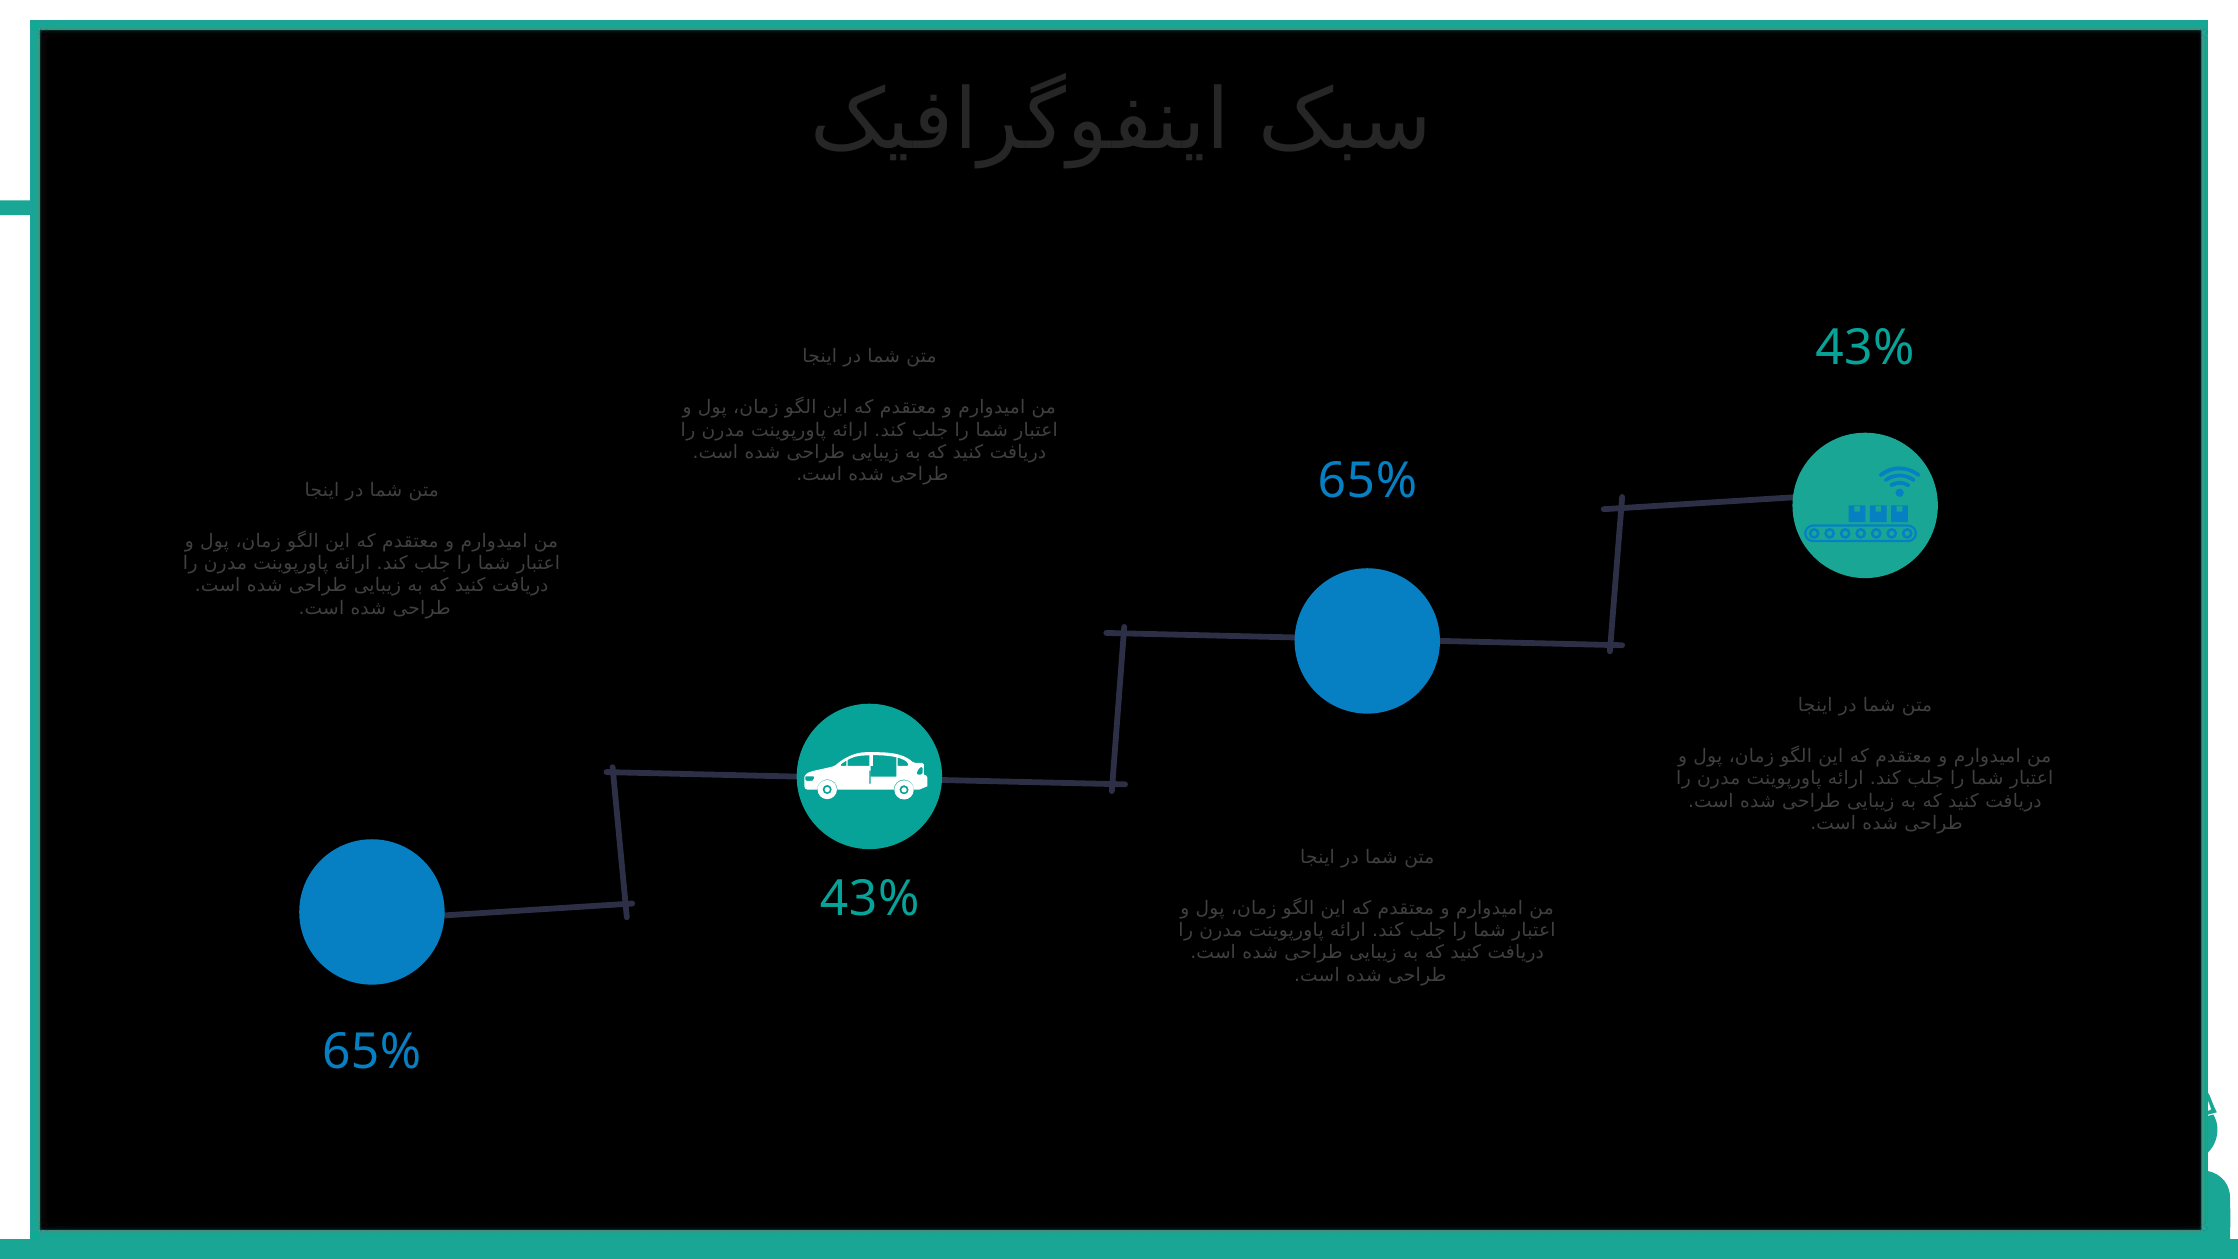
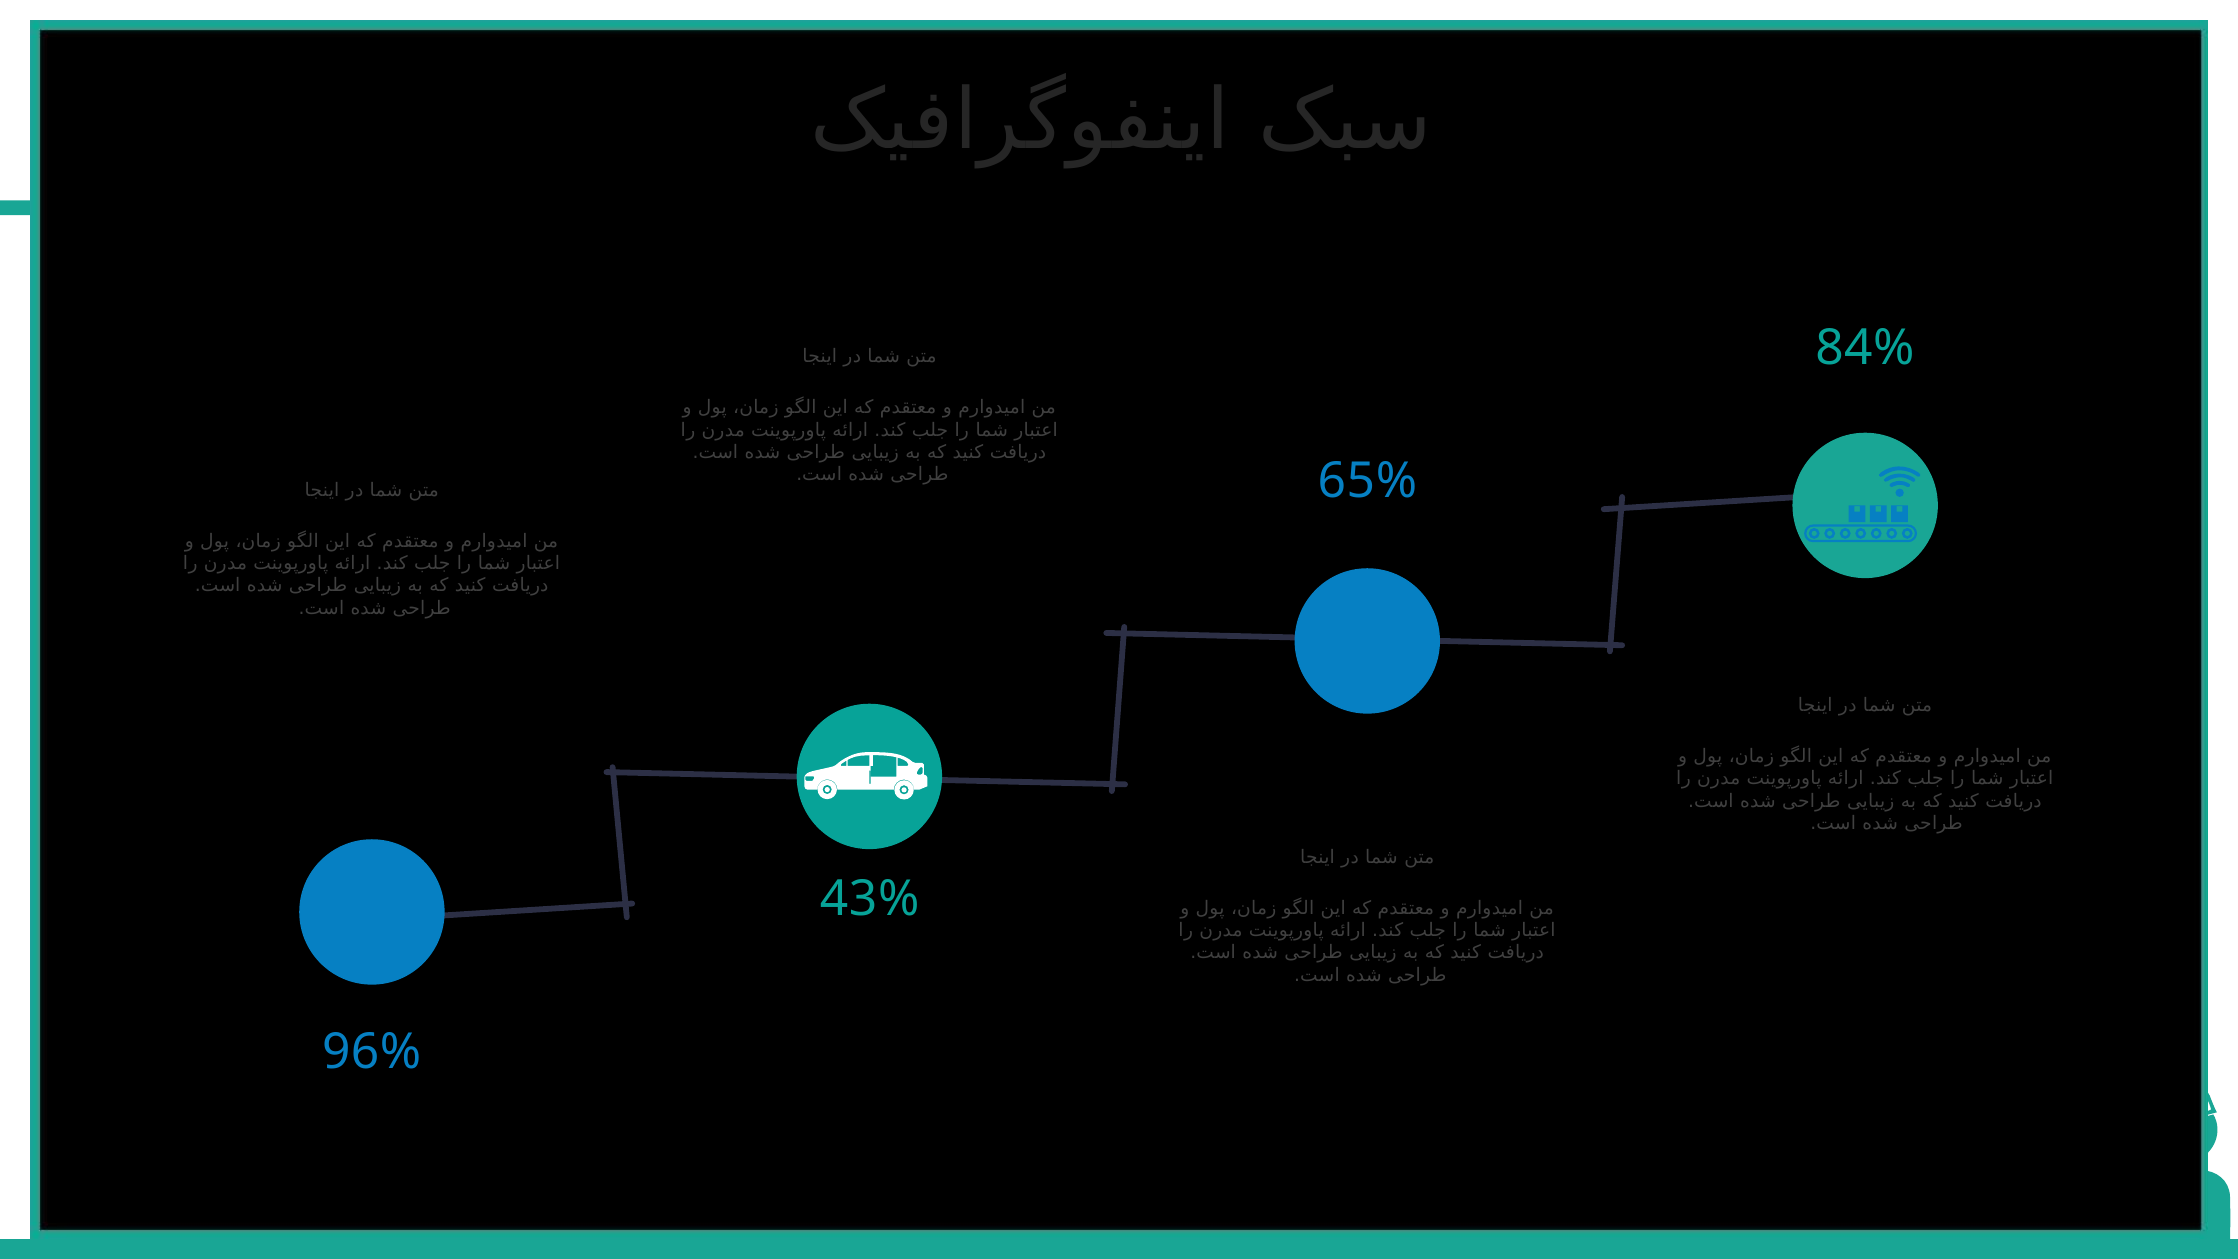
43% at (1865, 348): 43% -> 84%
65% at (372, 1052): 65% -> 96%
